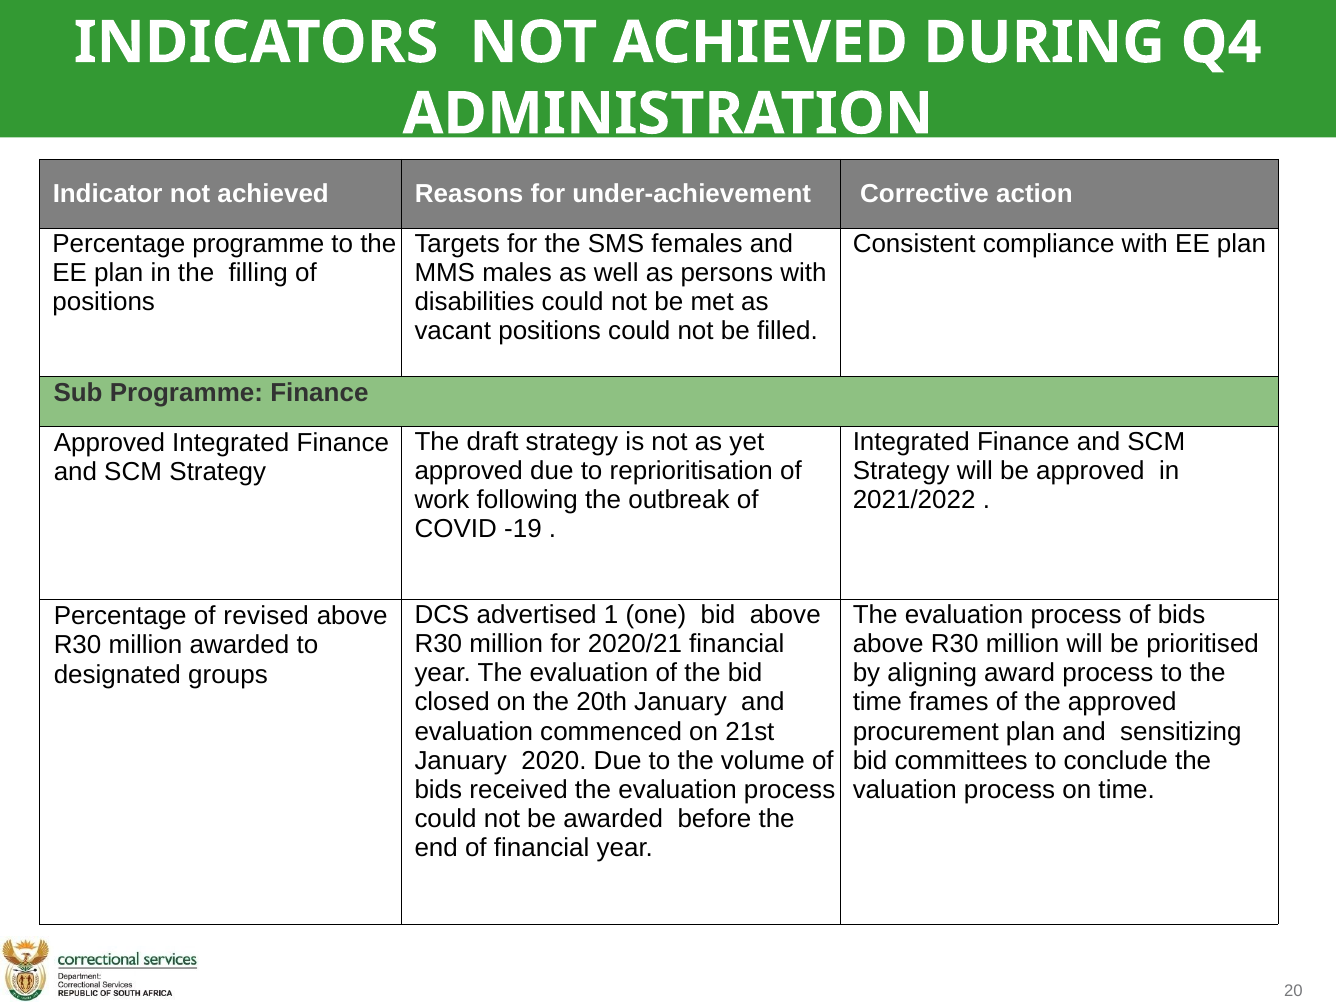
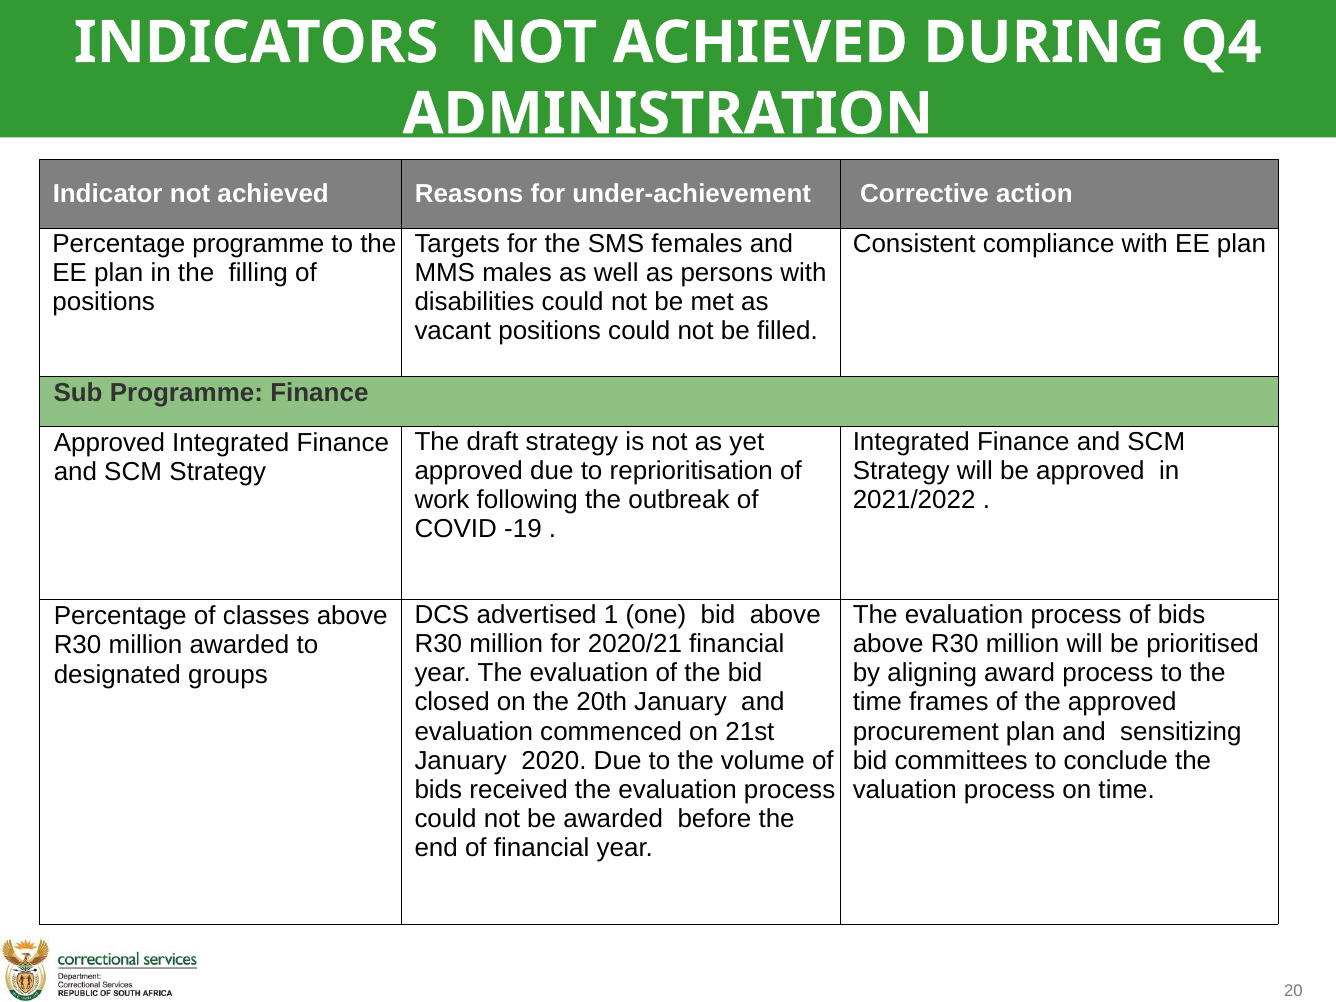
revised: revised -> classes
